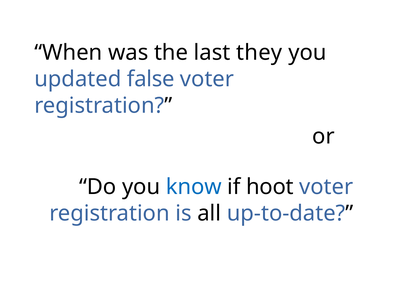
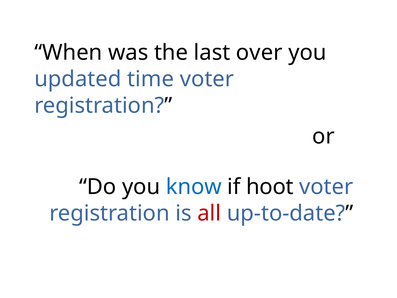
they: they -> over
false: false -> time
all colour: black -> red
